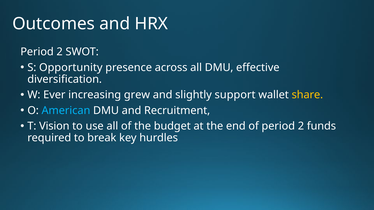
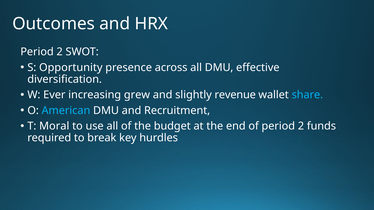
support: support -> revenue
share colour: yellow -> light blue
Vision: Vision -> Moral
